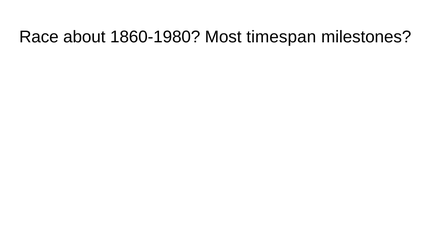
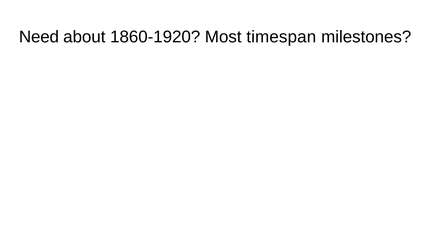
Race: Race -> Need
1860-1980: 1860-1980 -> 1860-1920
